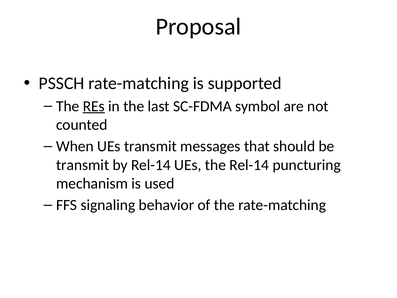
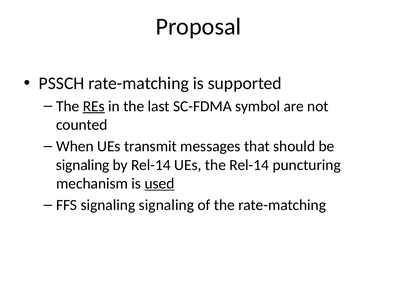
transmit at (83, 165): transmit -> signaling
used underline: none -> present
signaling behavior: behavior -> signaling
